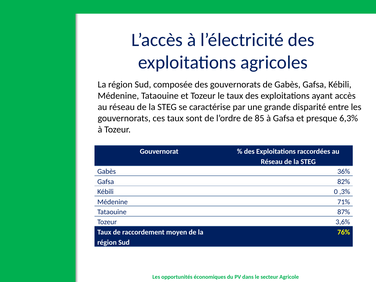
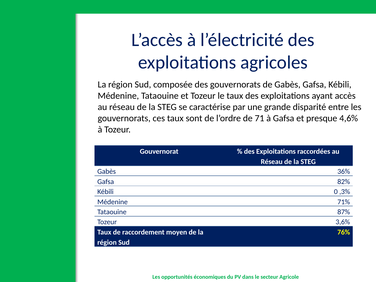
85: 85 -> 71
6,3%: 6,3% -> 4,6%
